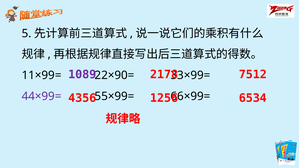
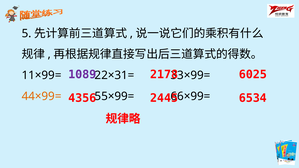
7512: 7512 -> 6025
22×90=: 22×90= -> 22×31=
44×99= colour: purple -> orange
1256: 1256 -> 2445
